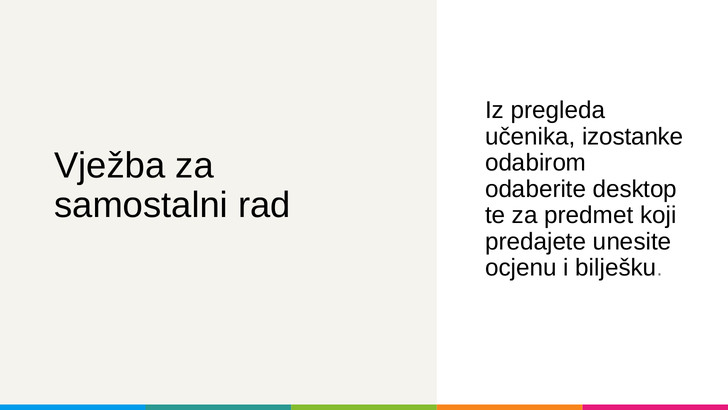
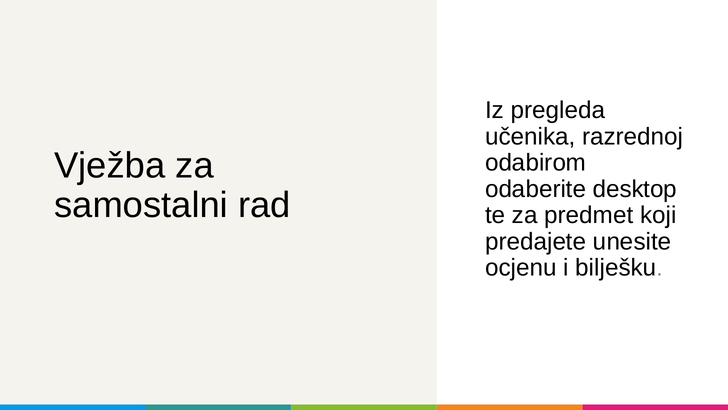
izostanke: izostanke -> razrednoj
